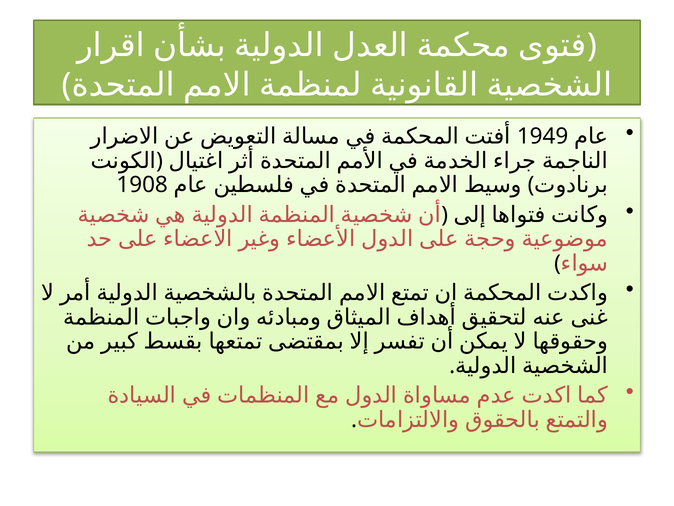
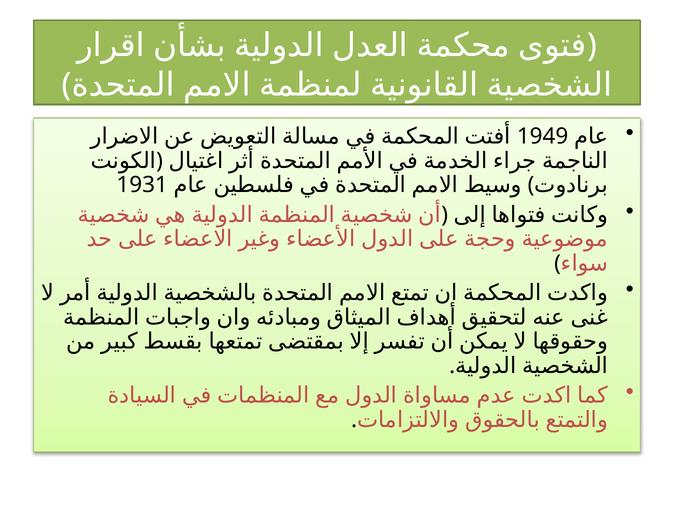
1908: 1908 -> 1931
